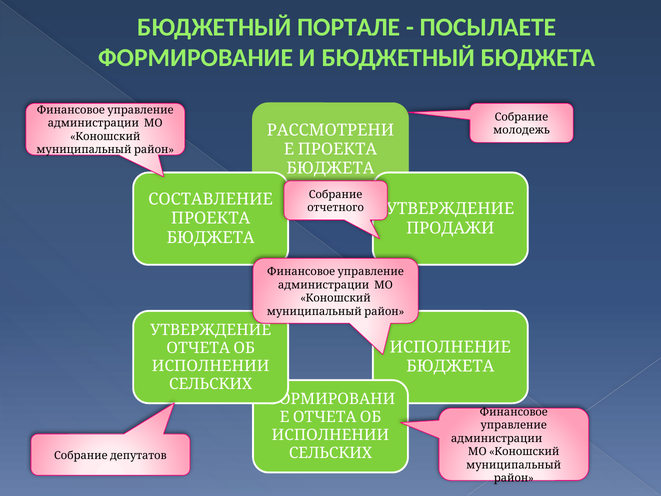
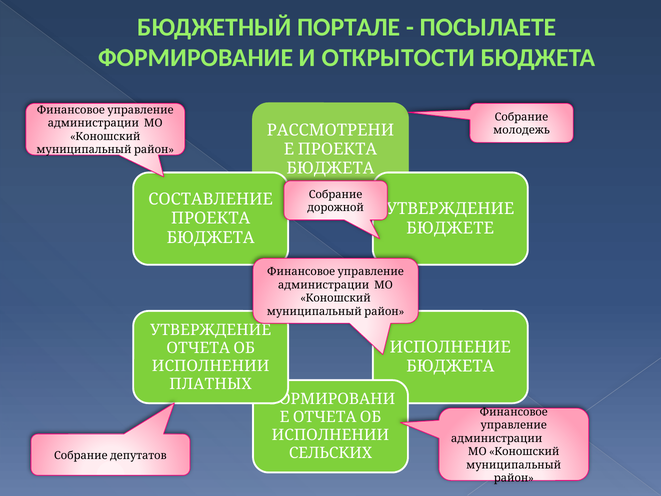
И БЮДЖЕТНЫЙ: БЮДЖЕТНЫЙ -> ОТКРЫТОСТИ
отчетного: отчетного -> дорожной
ПРОДАЖИ: ПРОДАЖИ -> БЮДЖЕТЕ
СЕЛЬСКИХ at (211, 384): СЕЛЬСКИХ -> ПЛАТНЫХ
